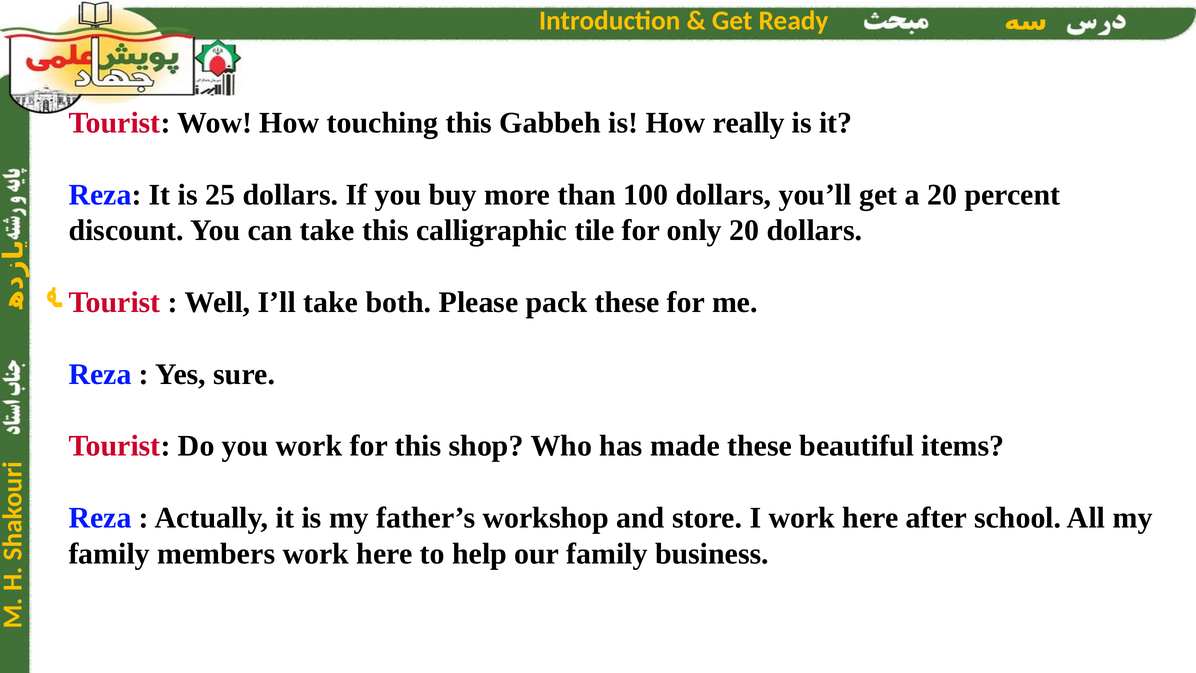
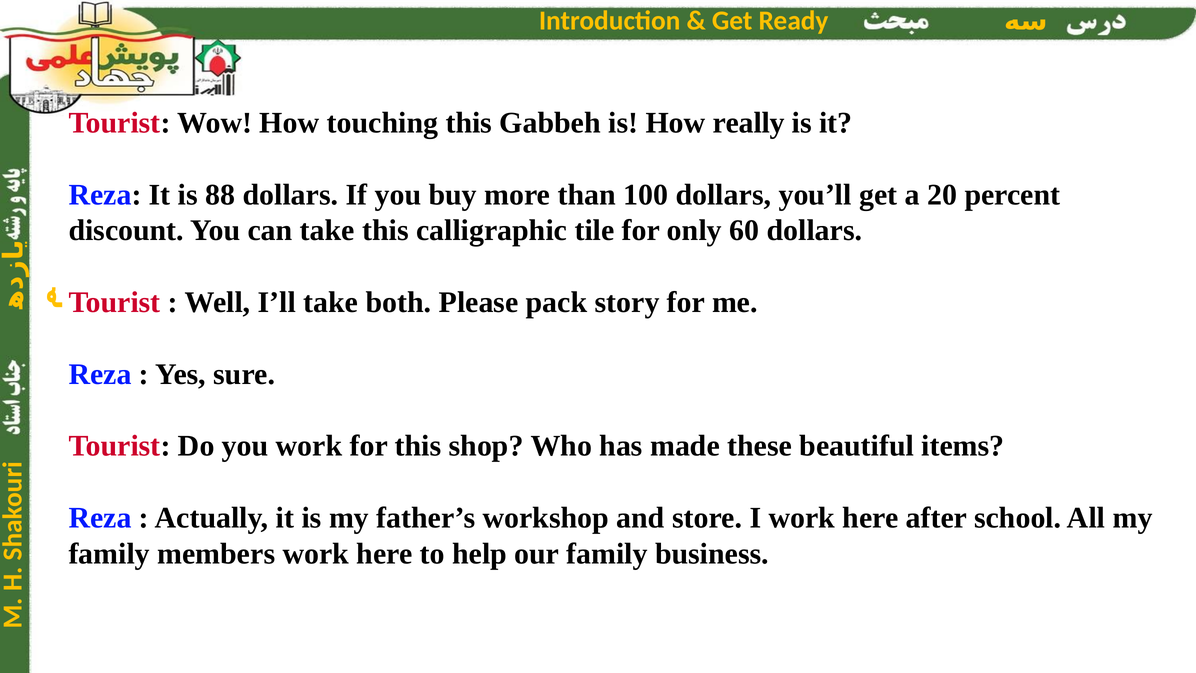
25: 25 -> 88
only 20: 20 -> 60
pack these: these -> story
